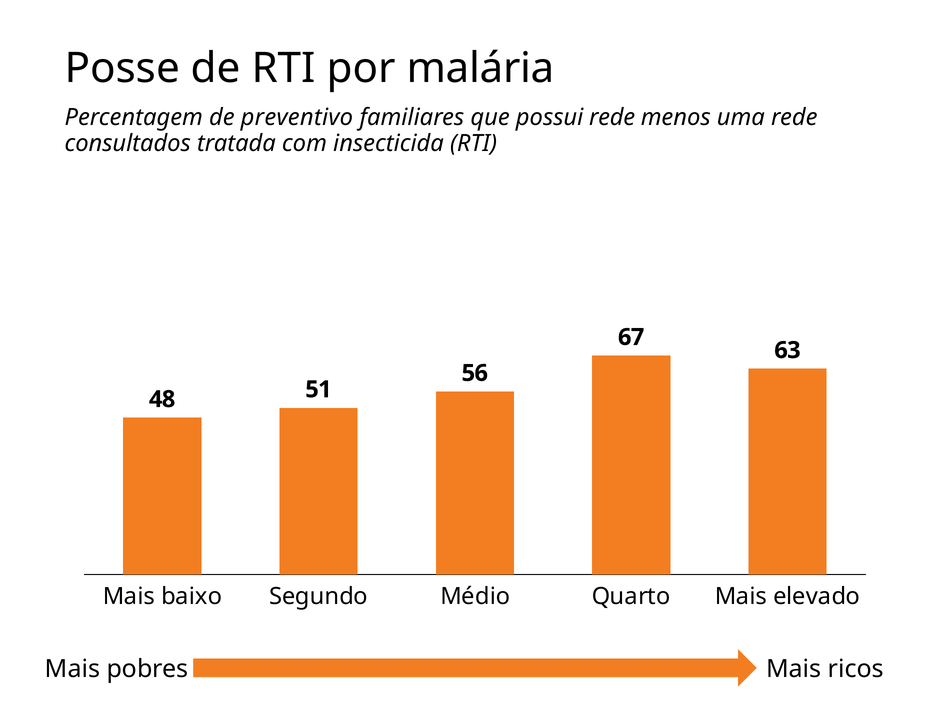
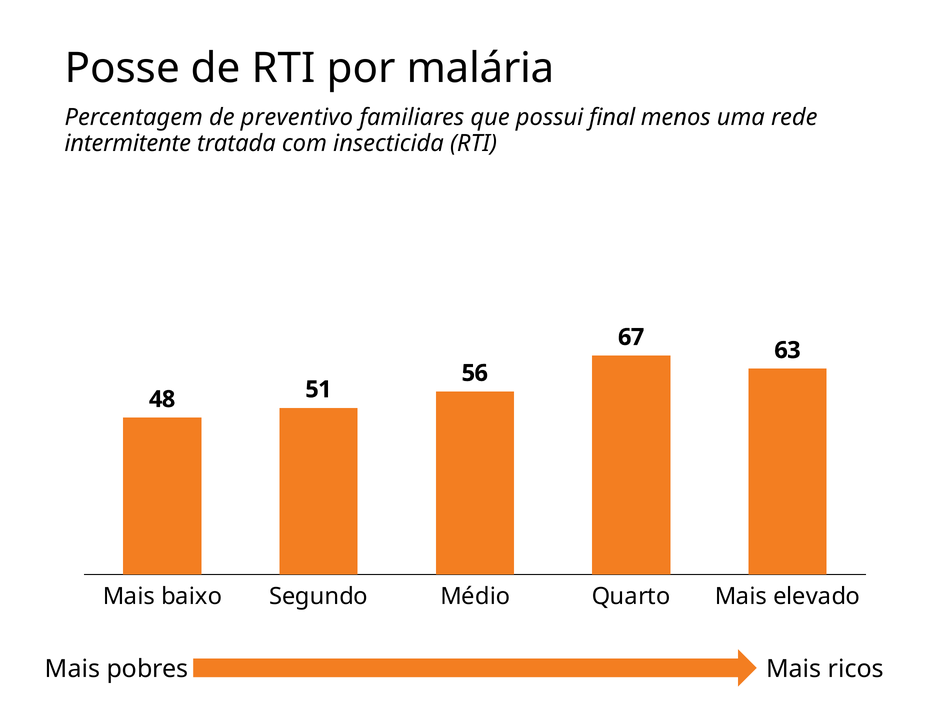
possui rede: rede -> final
consultados: consultados -> intermitente
